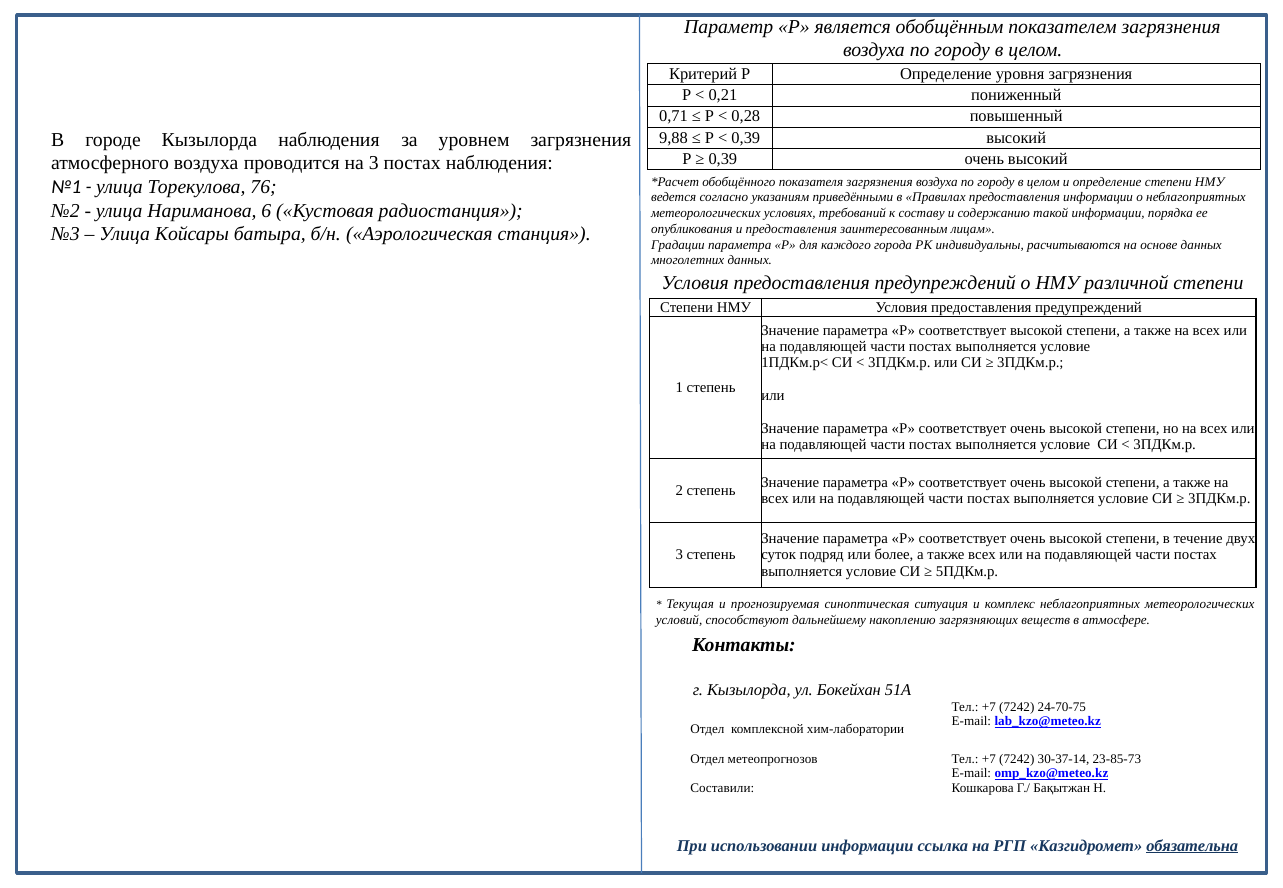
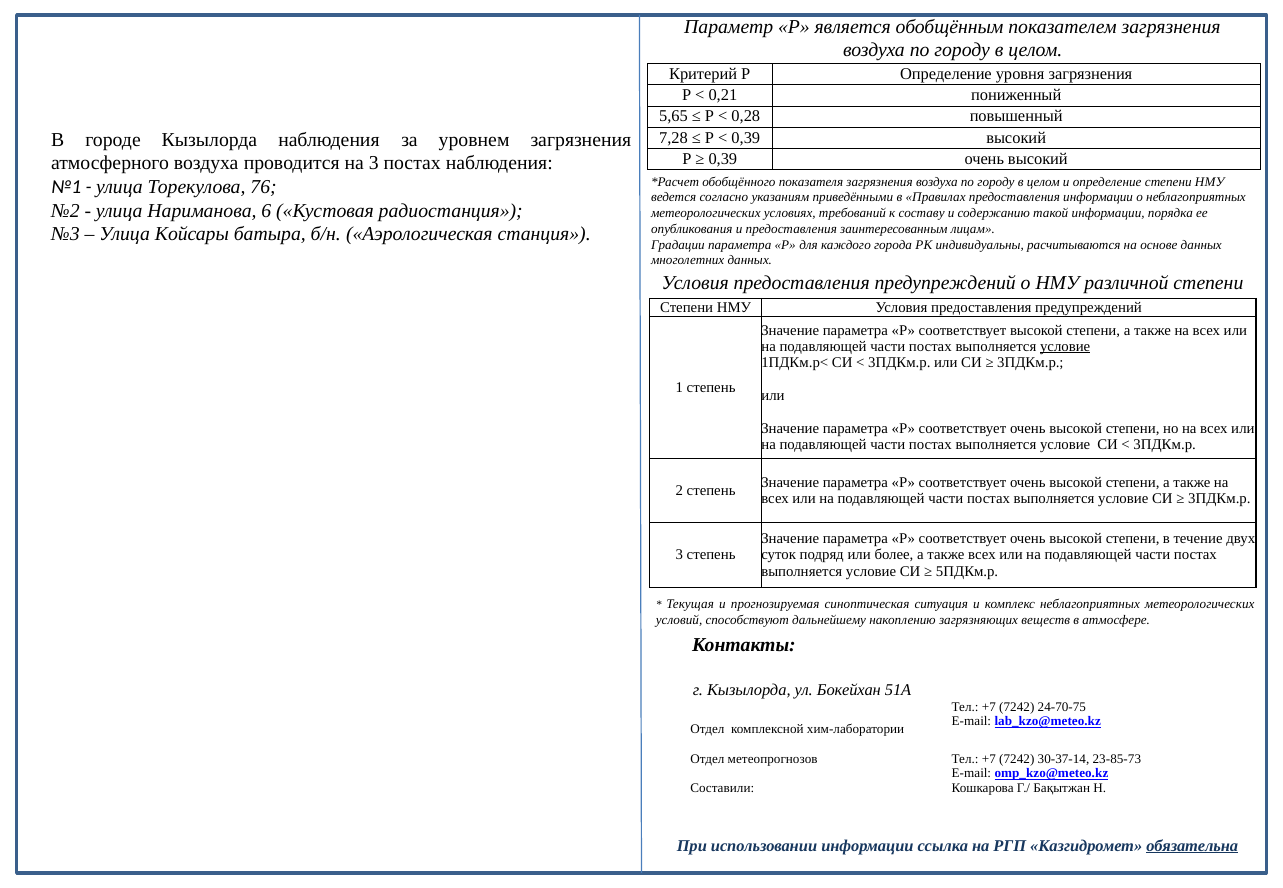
0,71: 0,71 -> 5,65
9,88: 9,88 -> 7,28
условие at (1065, 347) underline: none -> present
